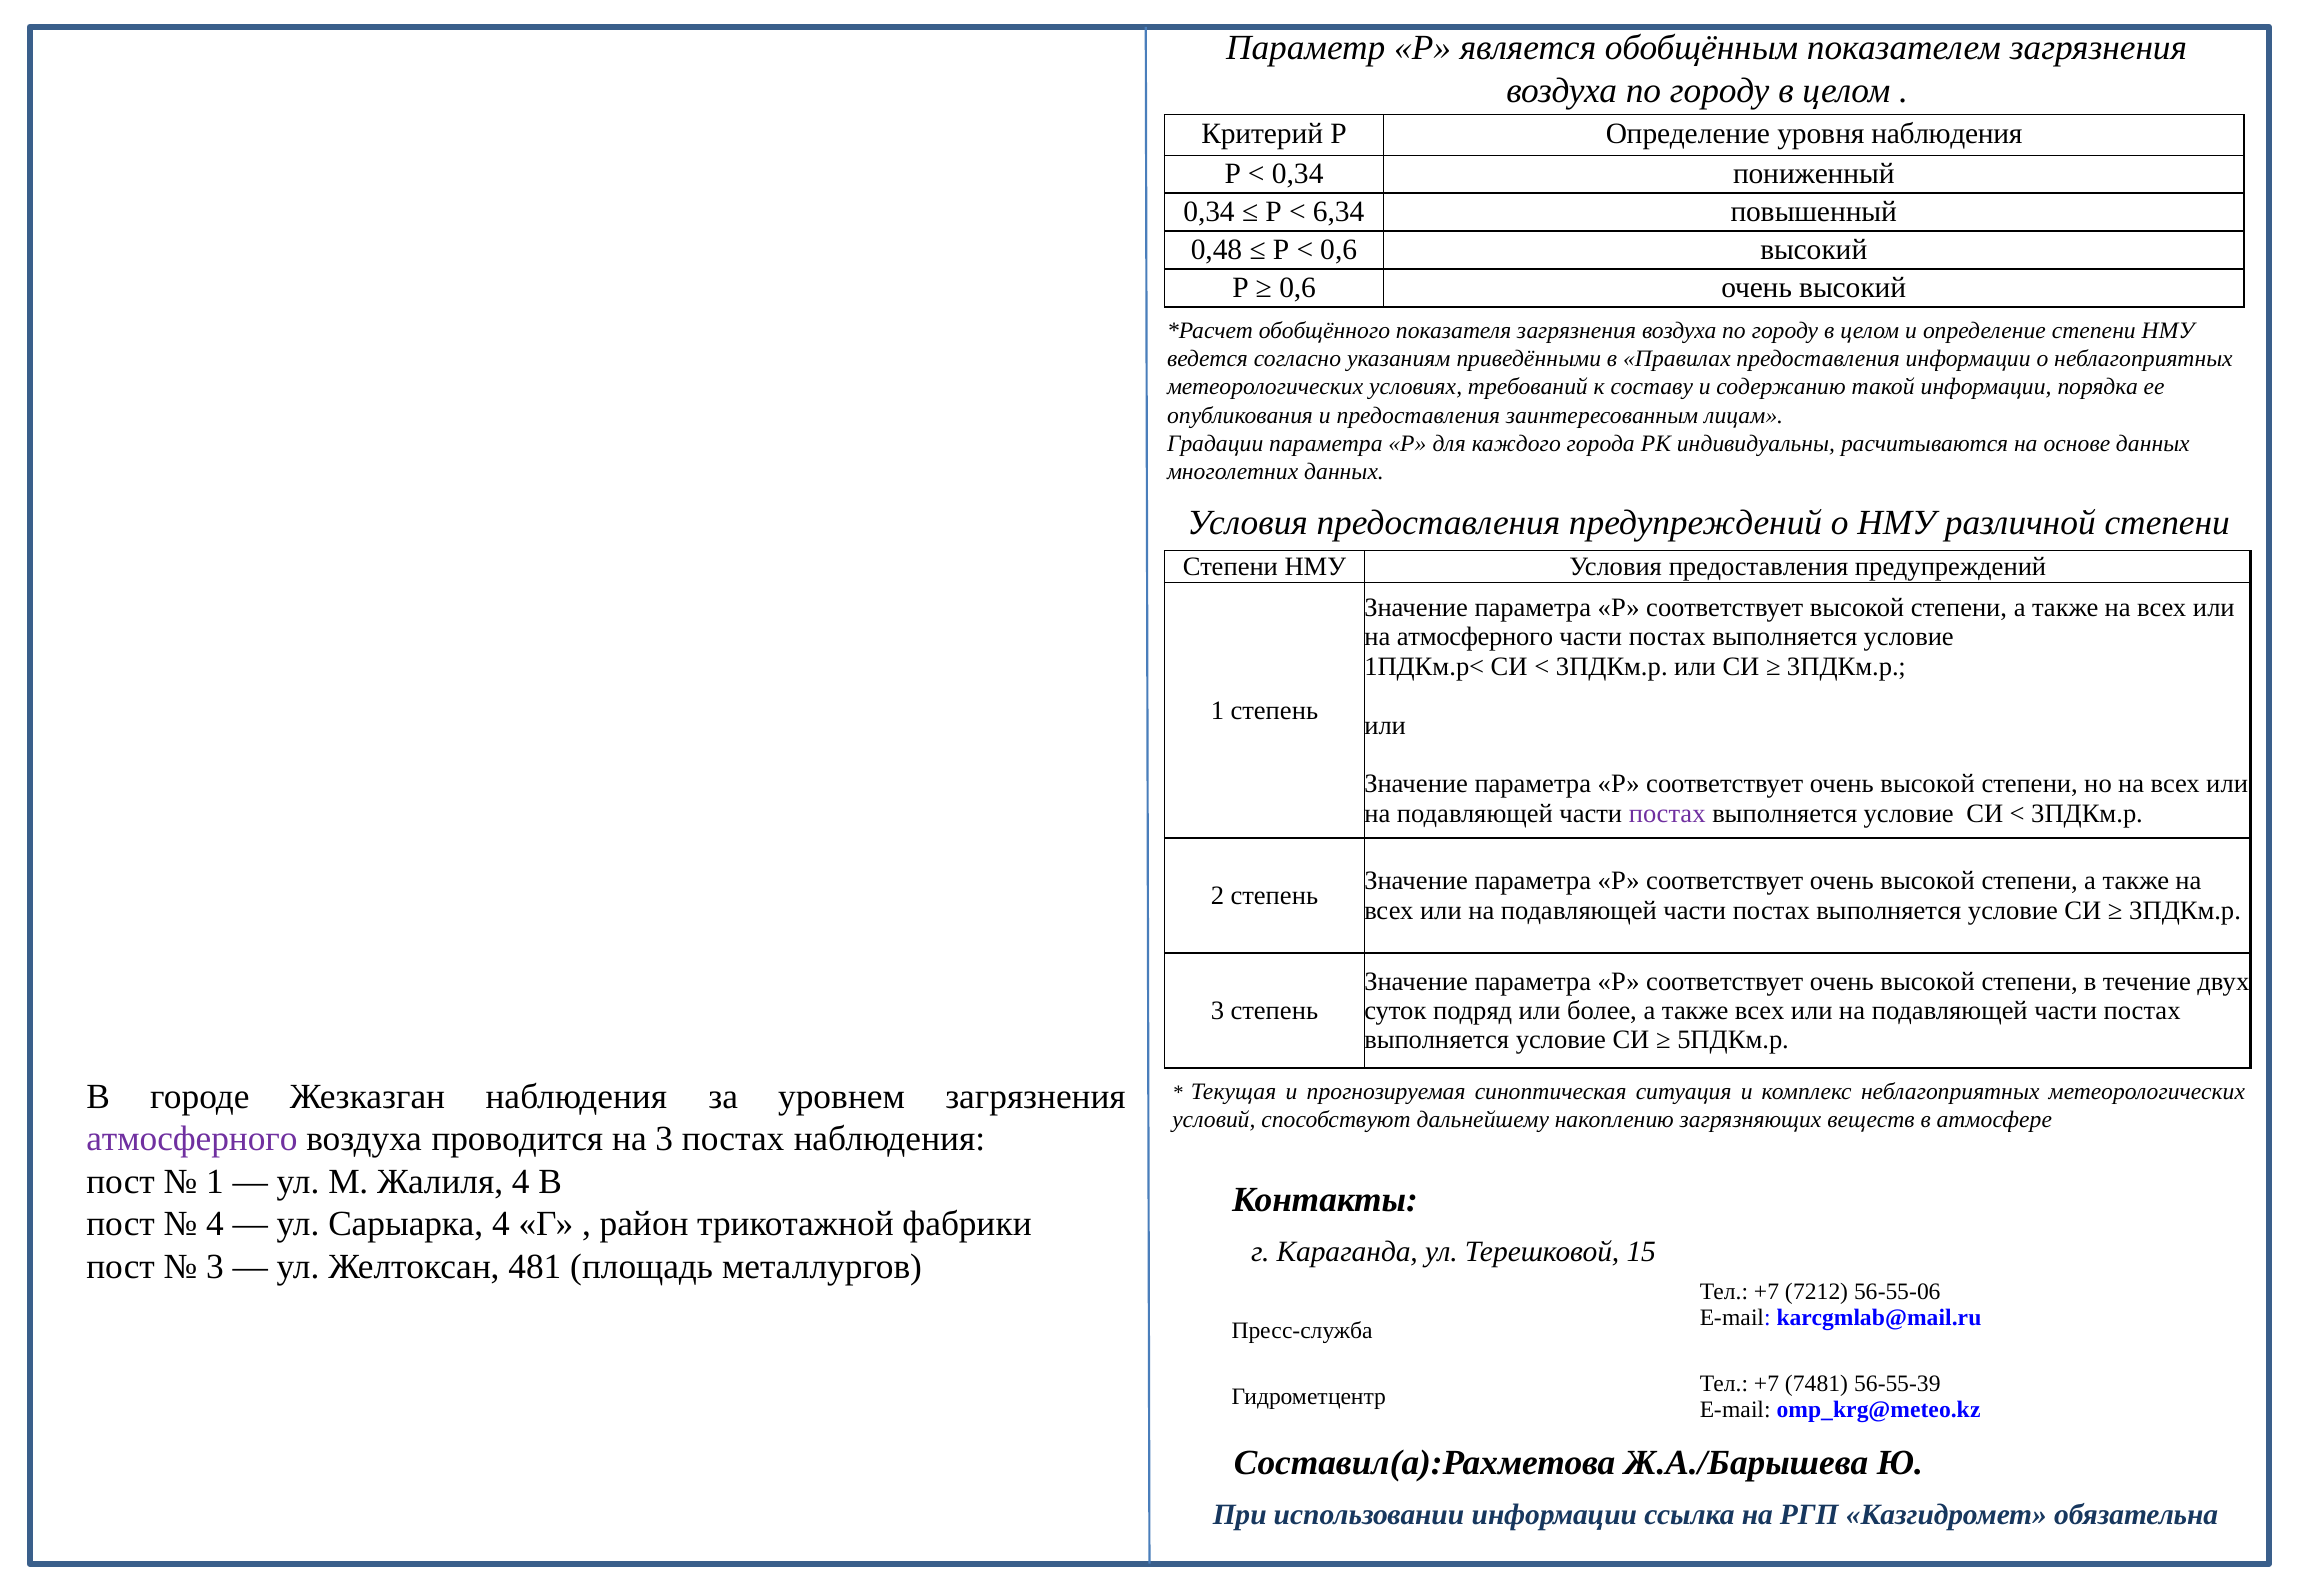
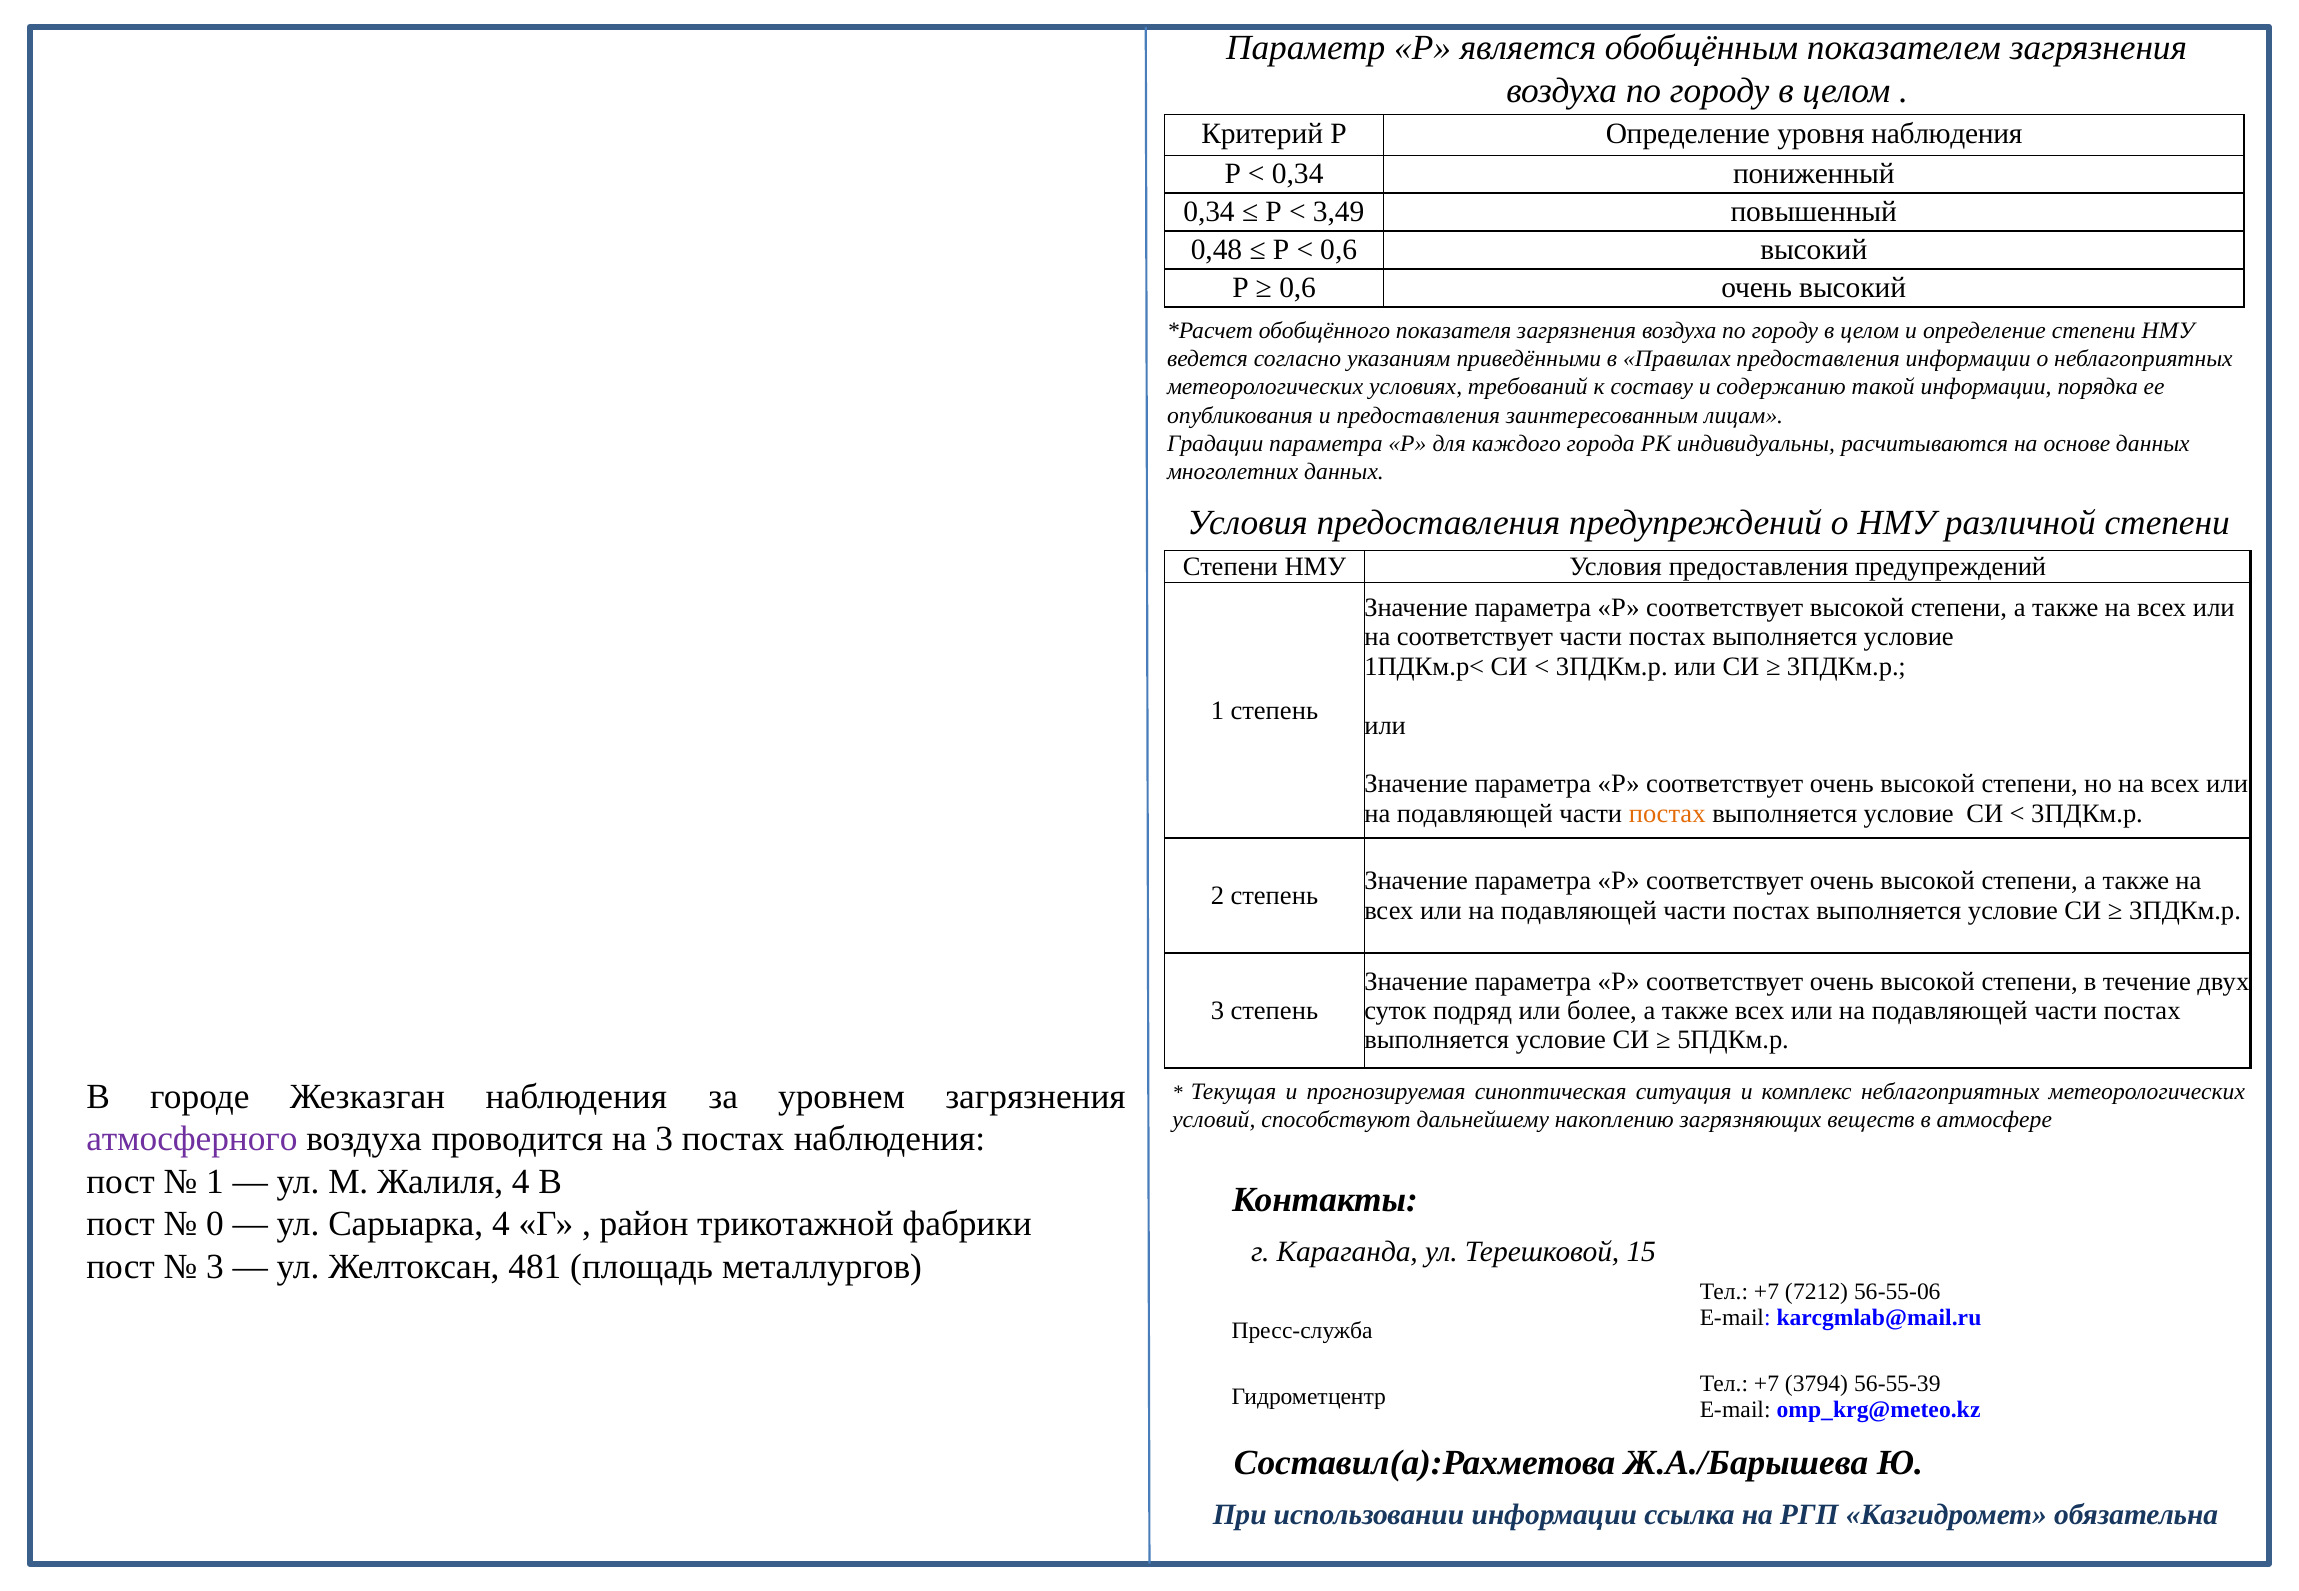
6,34: 6,34 -> 3,49
на атмосферного: атмосферного -> соответствует
постах at (1667, 814) colour: purple -> orange
4 at (215, 1225): 4 -> 0
7481: 7481 -> 3794
